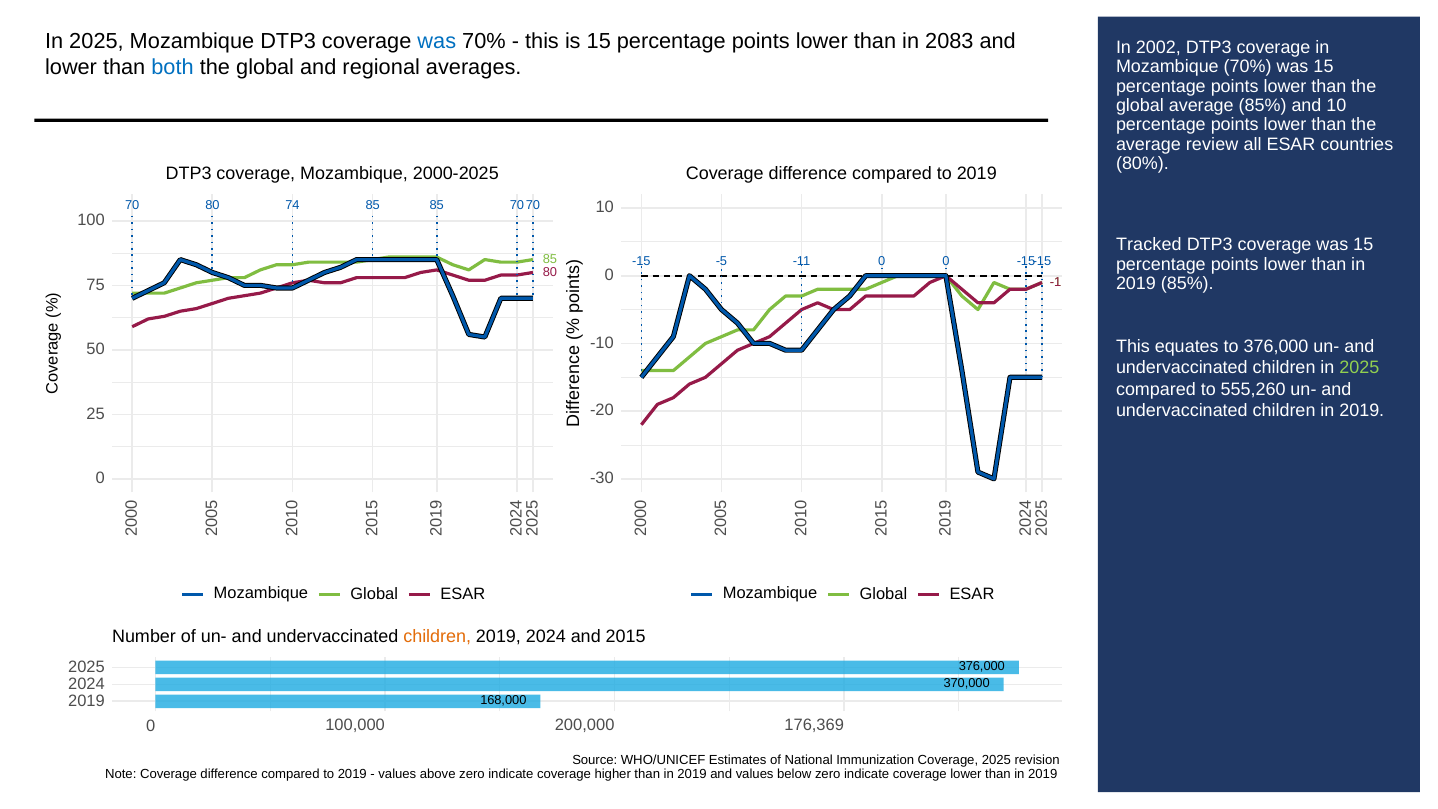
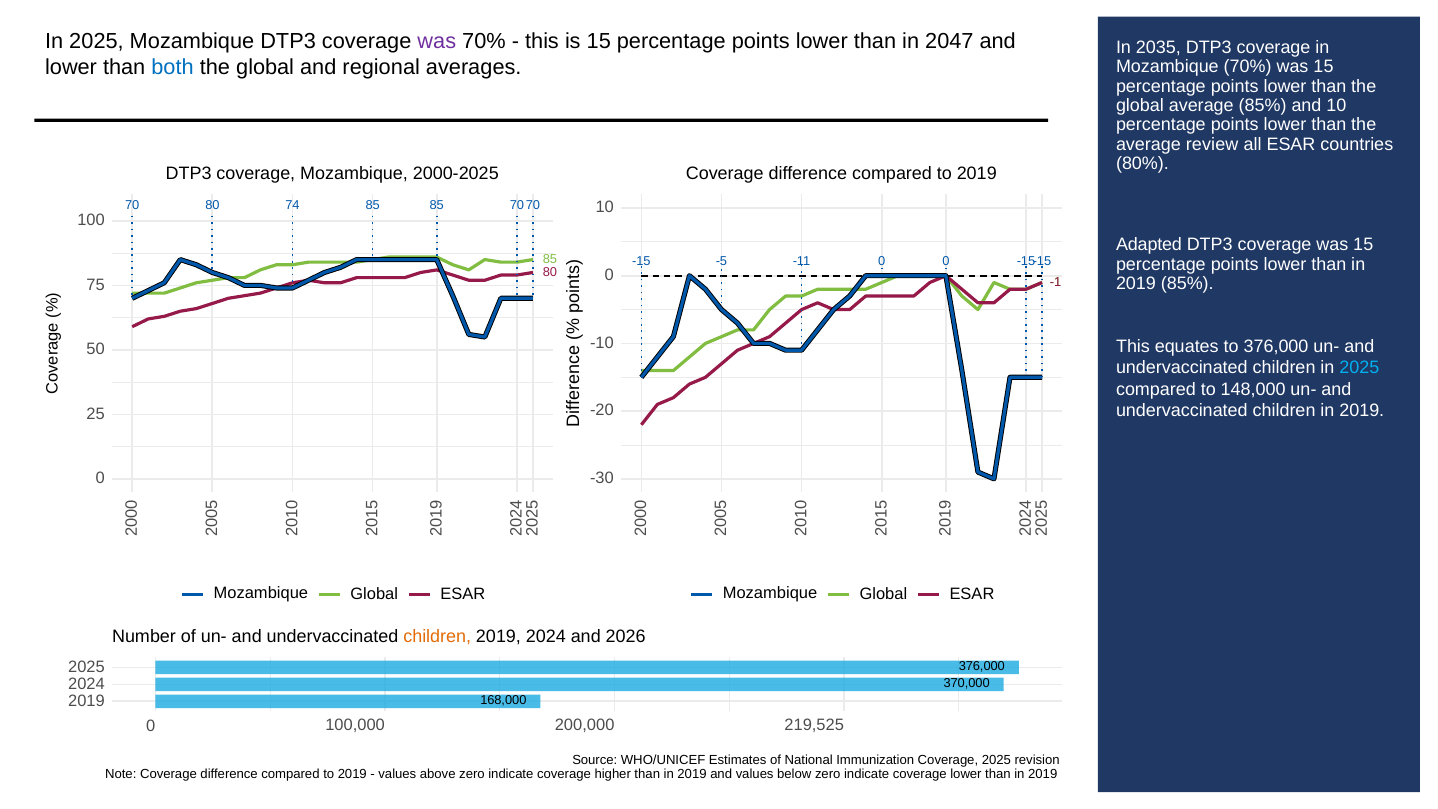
was at (437, 41) colour: blue -> purple
2083: 2083 -> 2047
2002: 2002 -> 2035
Tracked: Tracked -> Adapted
2025 at (1359, 368) colour: light green -> light blue
555,260: 555,260 -> 148,000
2015: 2015 -> 2026
176,369: 176,369 -> 219,525
